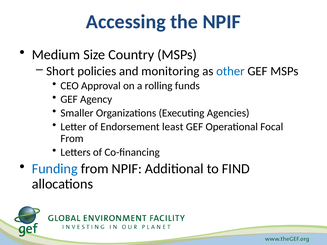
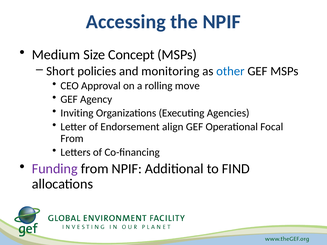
Country: Country -> Concept
funds: funds -> move
Smaller: Smaller -> Inviting
least: least -> align
Funding colour: blue -> purple
